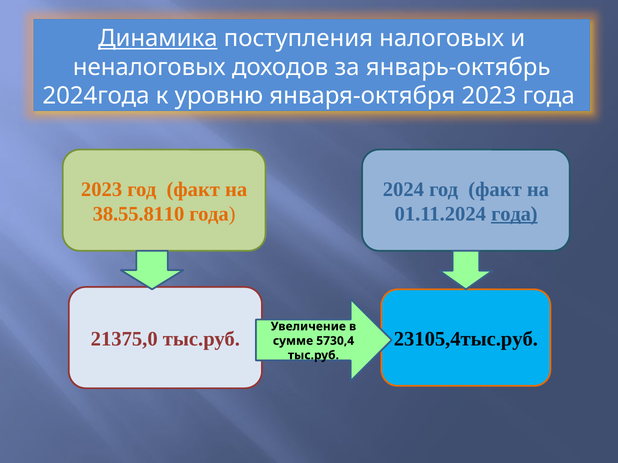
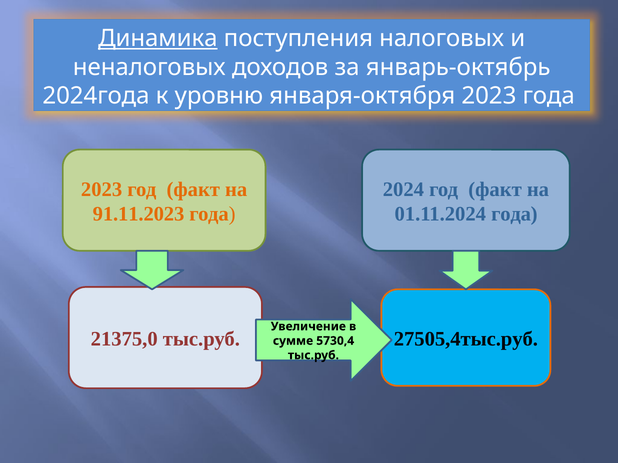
38.55.8110: 38.55.8110 -> 91.11.2023
года at (514, 214) underline: present -> none
23105,4тыс.руб: 23105,4тыс.руб -> 27505,4тыс.руб
